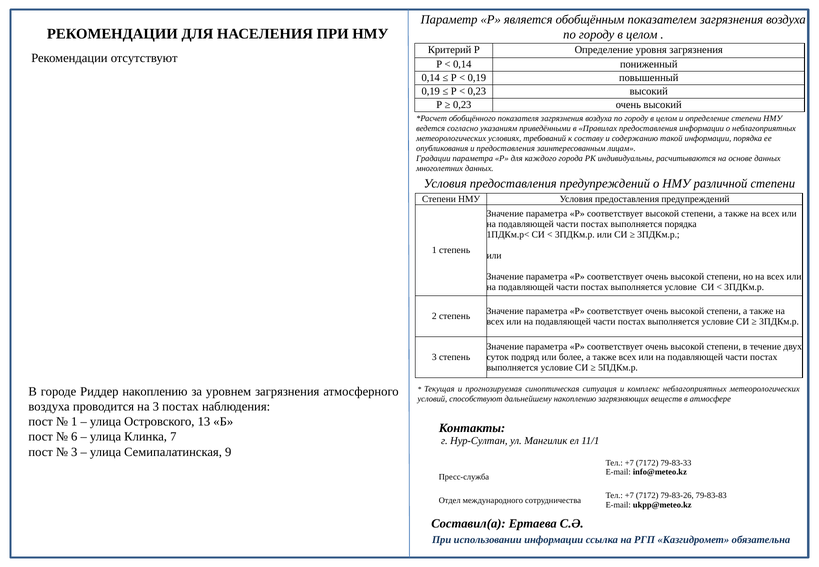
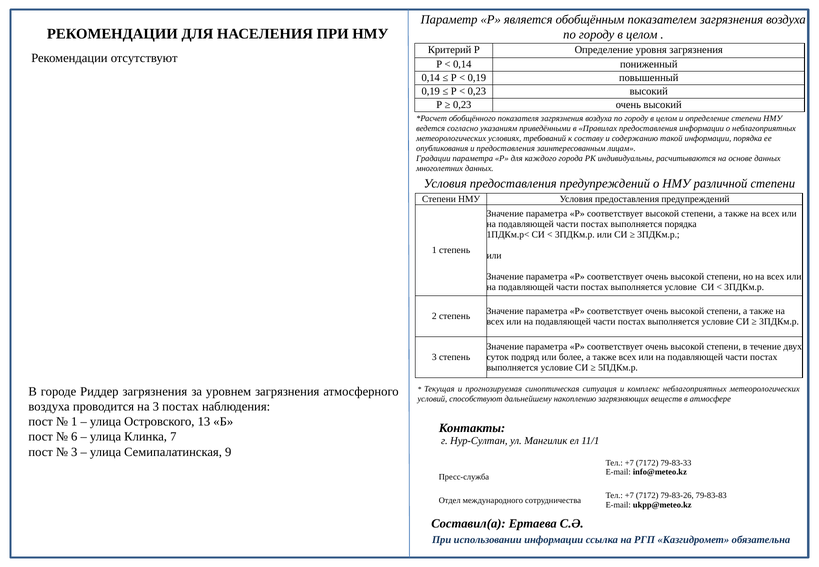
Риддер накоплению: накоплению -> загрязнения
